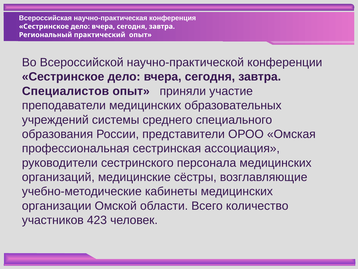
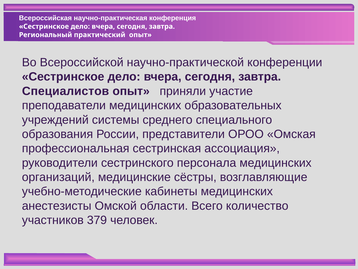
организации: организации -> анестезисты
423: 423 -> 379
